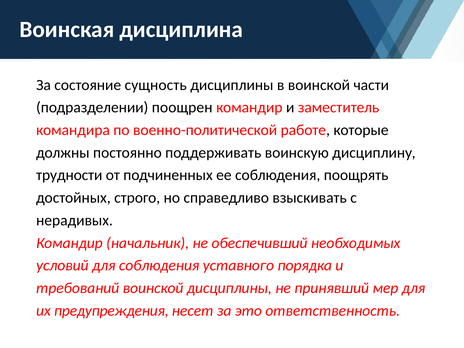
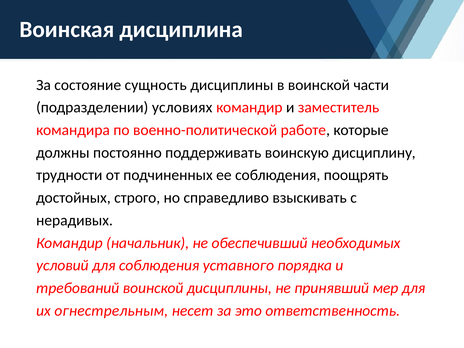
поощрен: поощрен -> условиях
предупреждения: предупреждения -> огнестрельным
